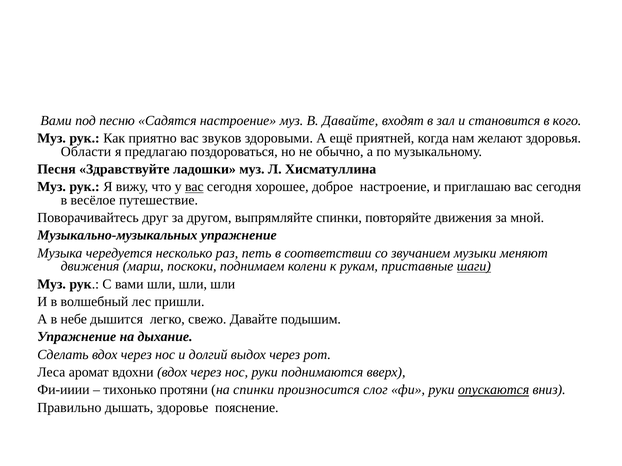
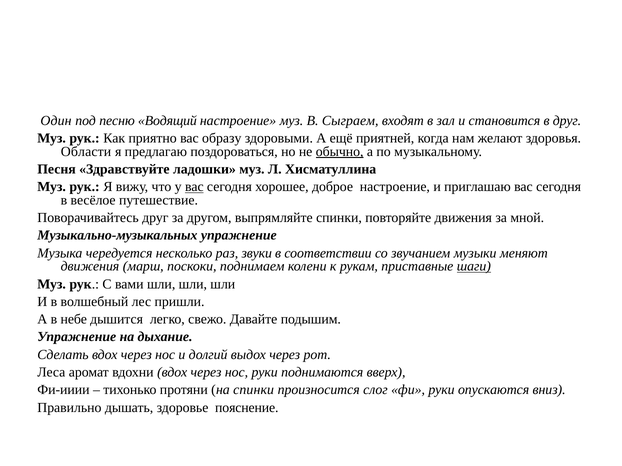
Вами at (56, 121): Вами -> Один
Садятся: Садятся -> Водящий
В Давайте: Давайте -> Сыграем
в кого: кого -> друг
звуков: звуков -> образу
обычно underline: none -> present
петь: петь -> звуки
опускаются underline: present -> none
